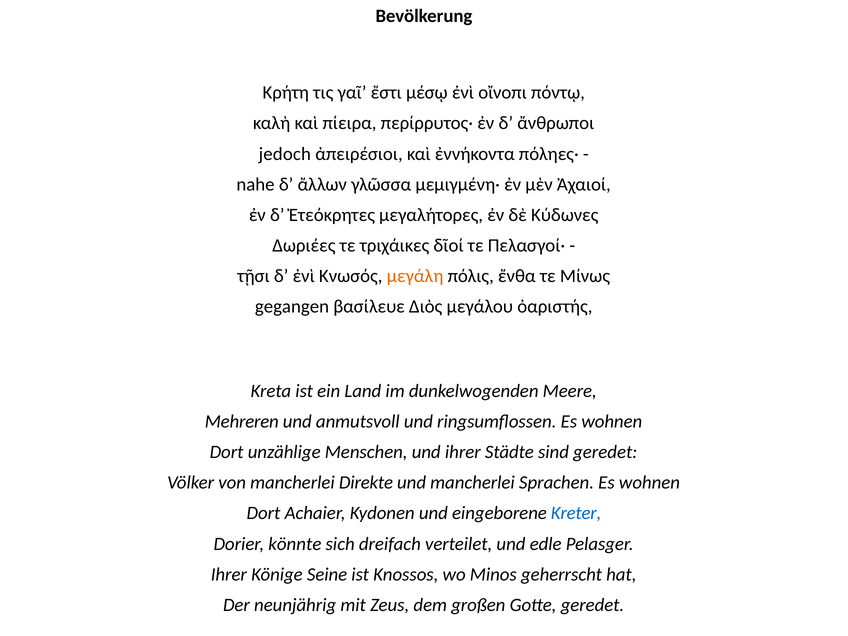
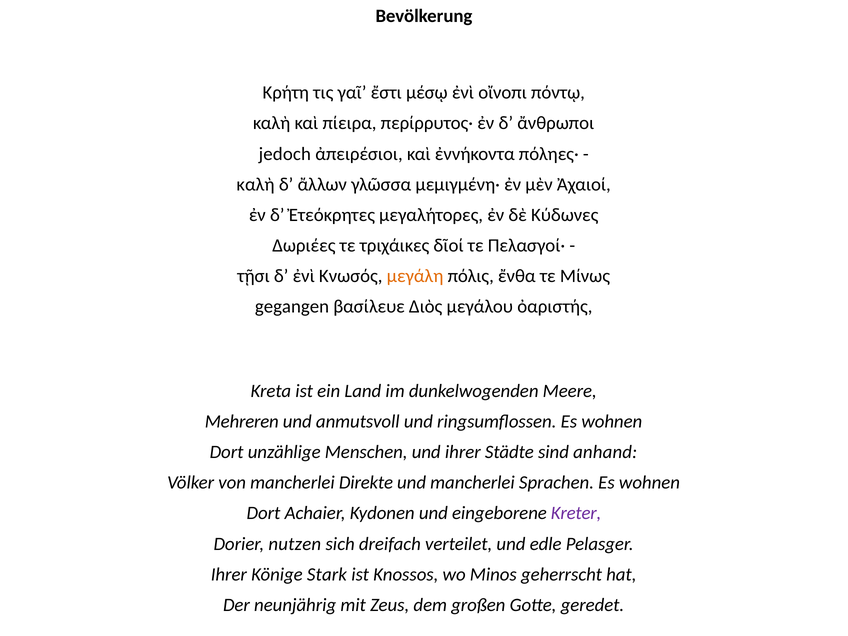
nahe at (256, 184): nahe -> καλὴ
sind geredet: geredet -> anhand
Kreter colour: blue -> purple
könnte: könnte -> nutzen
Seine: Seine -> Stark
